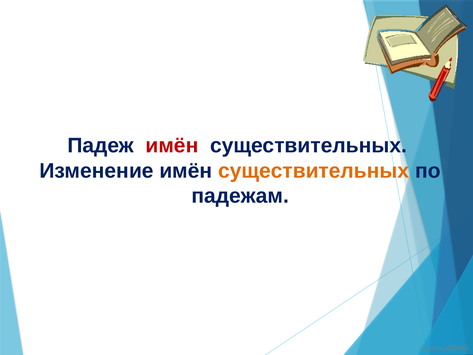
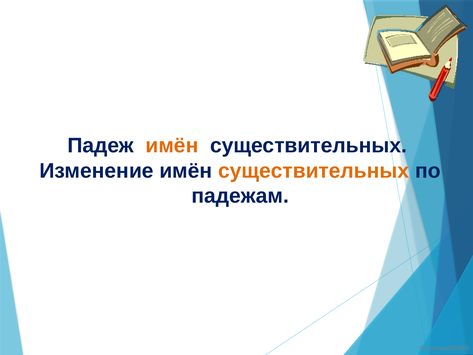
имён at (172, 145) colour: red -> orange
